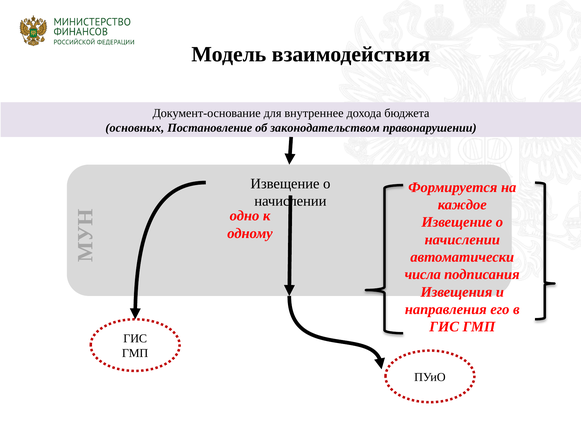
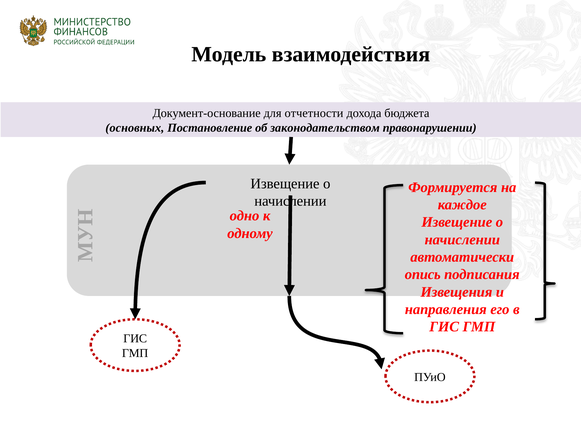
внутреннее: внутреннее -> отчетности
числа: числа -> опись
